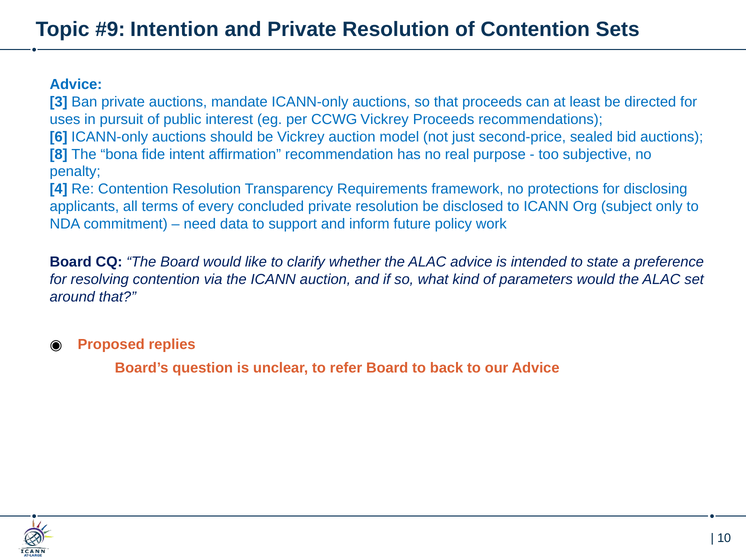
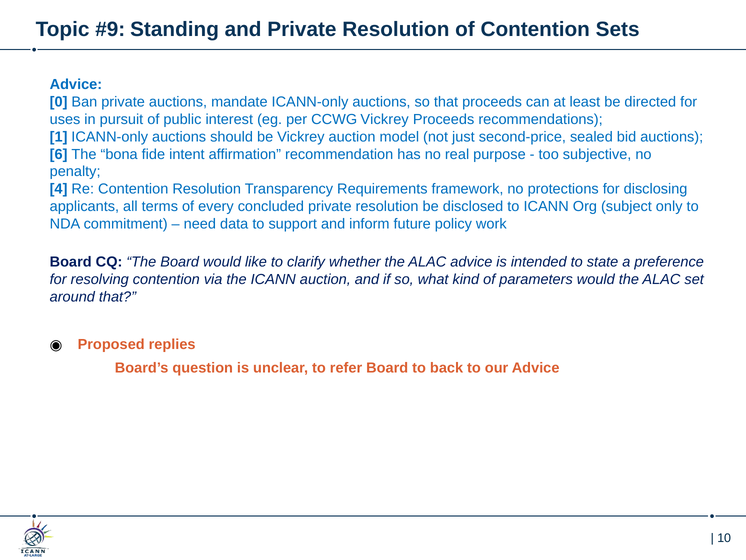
Intention: Intention -> Standing
3: 3 -> 0
6: 6 -> 1
8: 8 -> 6
